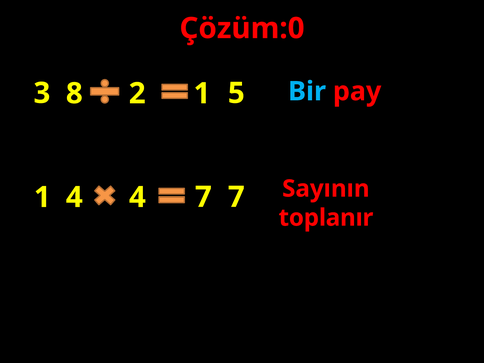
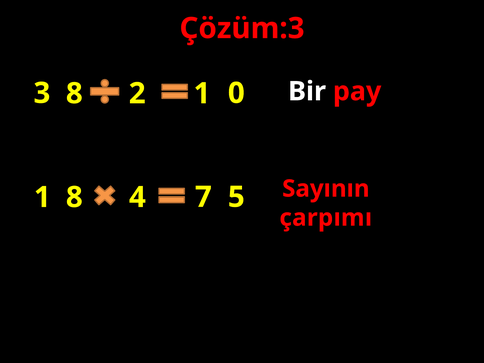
Çözüm:0: Çözüm:0 -> Çözüm:3
Bir colour: light blue -> white
5: 5 -> 0
1 4: 4 -> 8
7 7: 7 -> 5
toplanır: toplanır -> çarpımı
